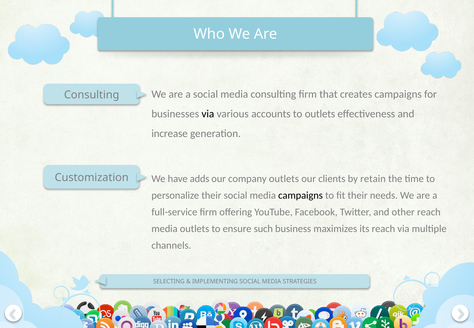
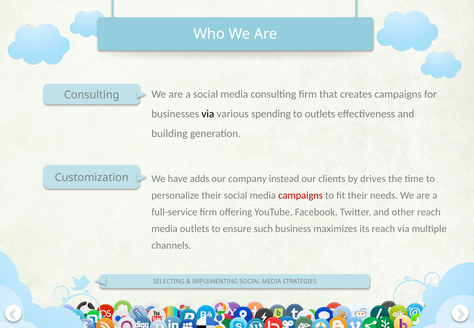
accounts: accounts -> spending
increase: increase -> building
company outlets: outlets -> instead
retain: retain -> drives
campaigns at (301, 195) colour: black -> red
